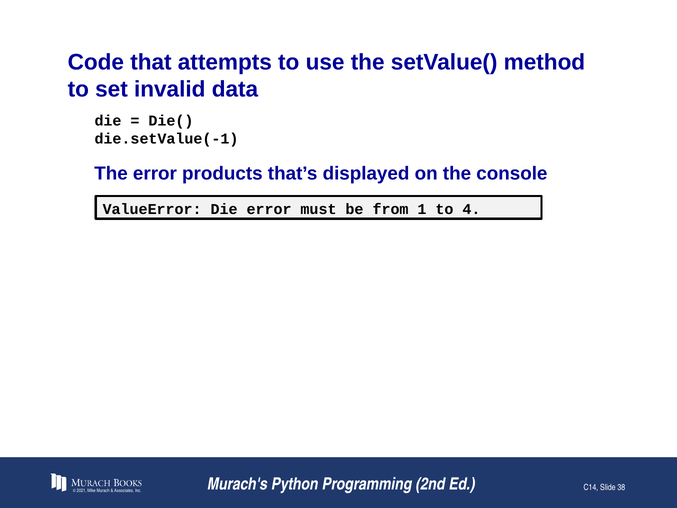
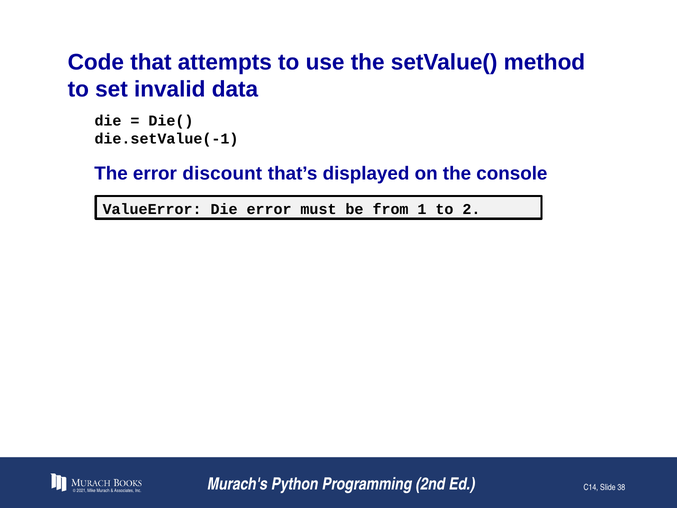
products: products -> discount
4: 4 -> 2
